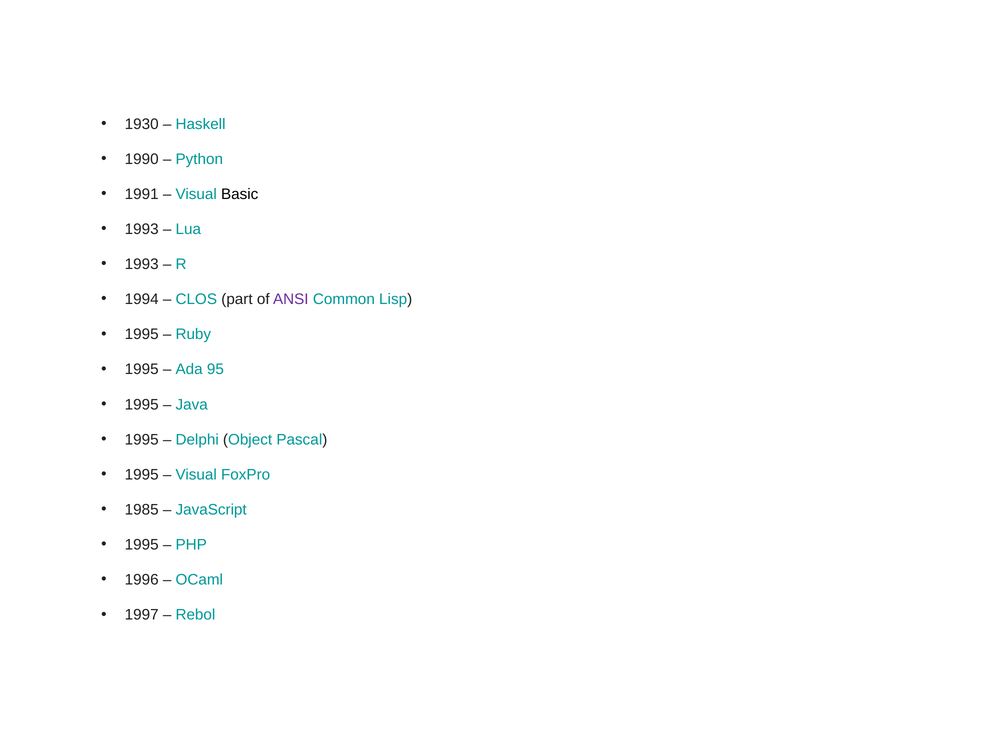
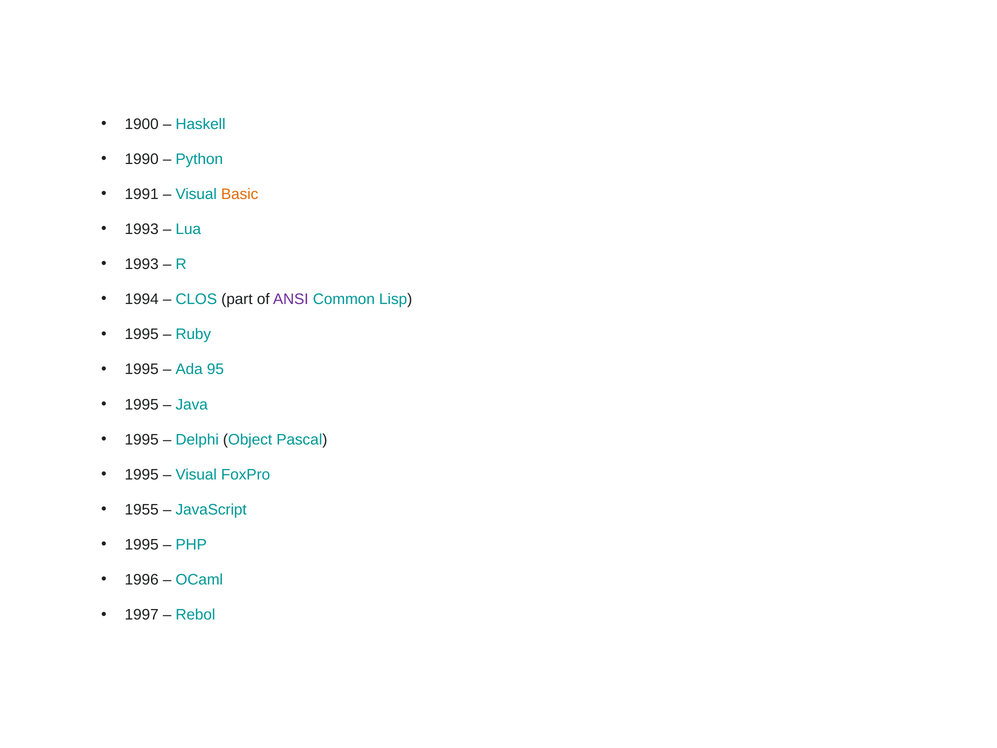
1930: 1930 -> 1900
Basic colour: black -> orange
1985: 1985 -> 1955
